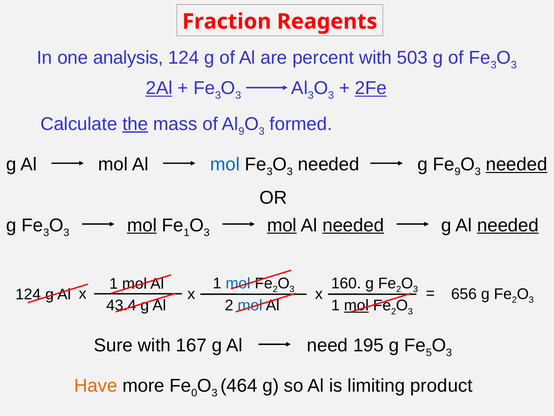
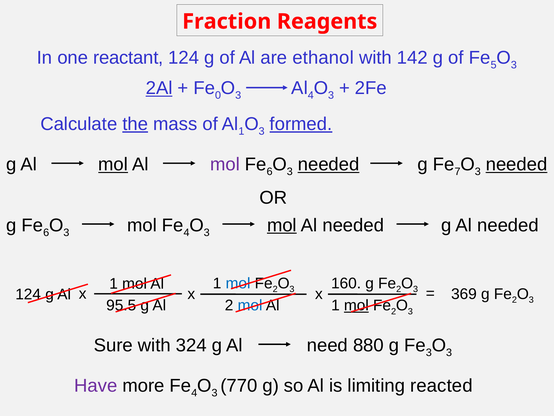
analysis: analysis -> reactant
percent: percent -> ethanol
503: 503 -> 142
3 at (494, 65): 3 -> 5
3 at (218, 95): 3 -> 0
Al 3: 3 -> 4
2Fe underline: present -> none
of Al 9: 9 -> 1
formed underline: none -> present
mol at (113, 164) underline: none -> present
mol at (225, 164) colour: blue -> purple
3 at (270, 171): 3 -> 6
needed at (329, 164) underline: none -> present
9 at (458, 171): 9 -> 7
3 at (46, 232): 3 -> 6
mol at (142, 225) underline: present -> none
1 at (187, 232): 1 -> 4
needed at (353, 225) underline: present -> none
needed at (508, 225) underline: present -> none
656: 656 -> 369
43.4: 43.4 -> 95.5
167: 167 -> 324
195: 195 -> 880
5 at (429, 352): 5 -> 3
Have colour: orange -> purple
0 at (194, 392): 0 -> 4
464: 464 -> 770
product: product -> reacted
